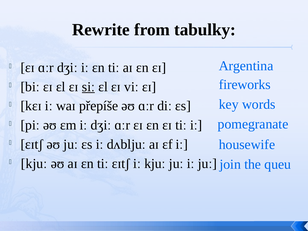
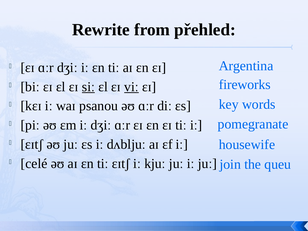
tabulky: tabulky -> přehled
viː underline: none -> present
přepíše: přepíše -> psanou
kjuː at (34, 164): kjuː -> celé
